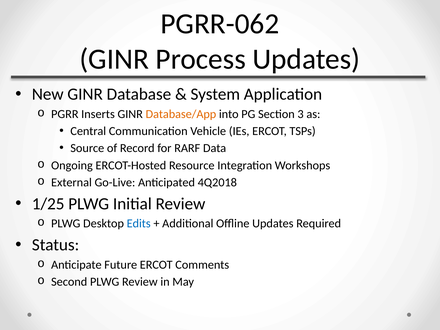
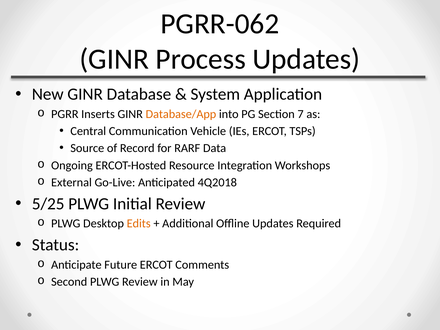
3: 3 -> 7
1/25: 1/25 -> 5/25
Edits colour: blue -> orange
